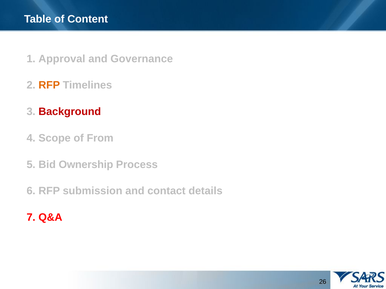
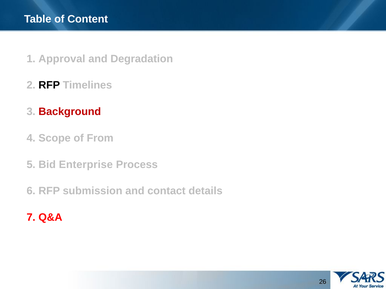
Governance: Governance -> Degradation
RFP at (49, 85) colour: orange -> black
Ownership: Ownership -> Enterprise
